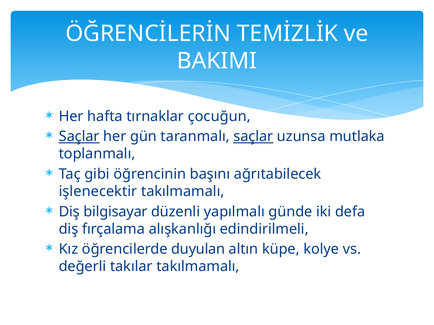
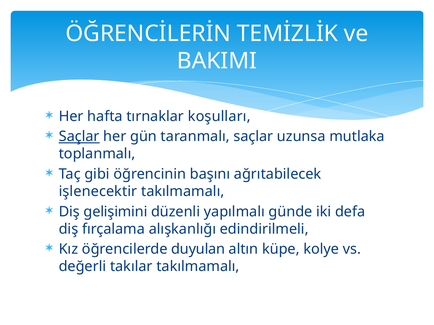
çocuğun: çocuğun -> koşulları
saçlar at (253, 137) underline: present -> none
bilgisayar: bilgisayar -> gelişimini
